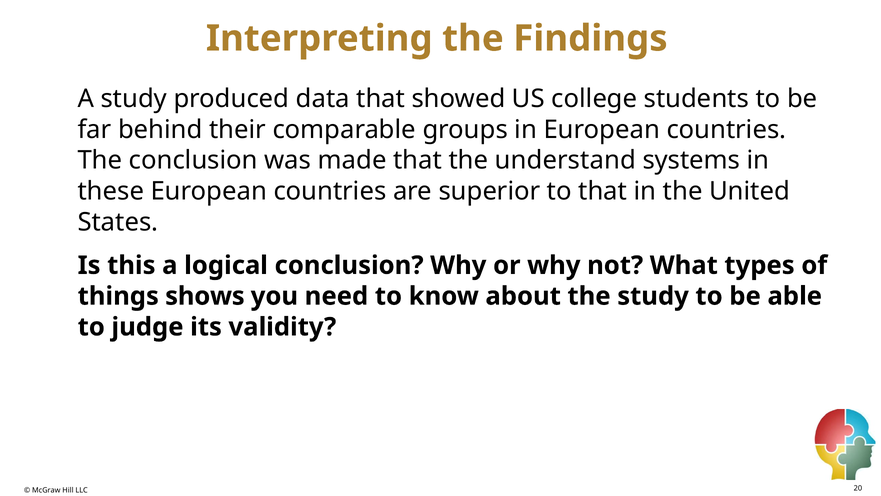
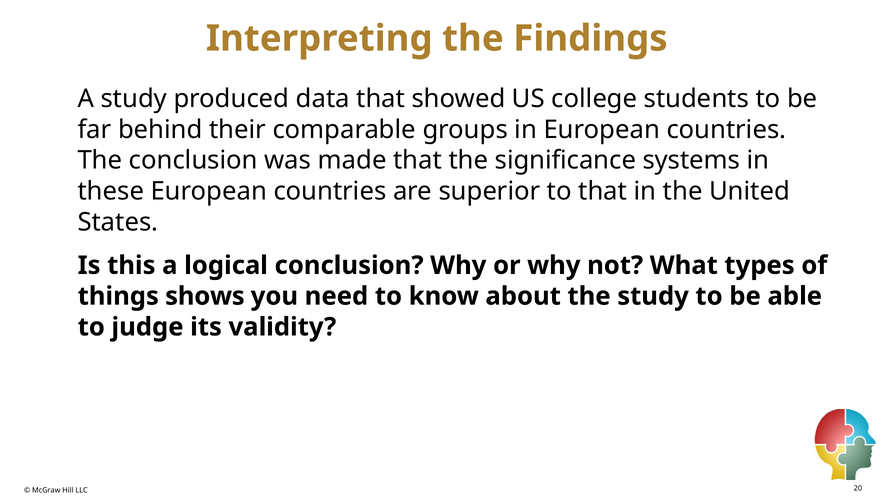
understand: understand -> significance
